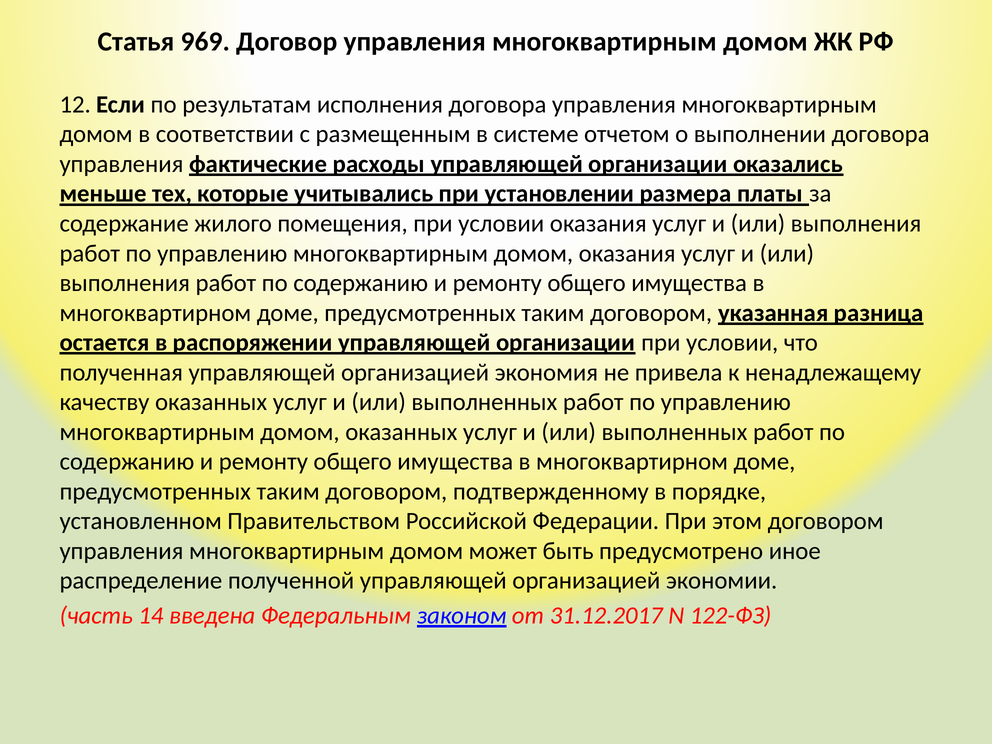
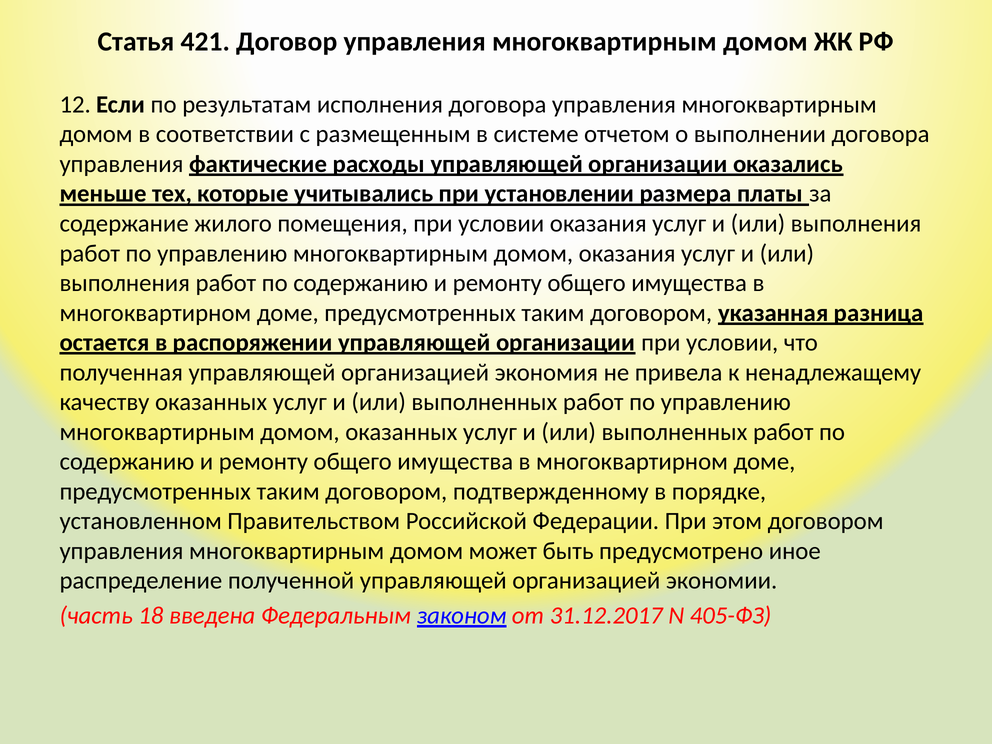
969: 969 -> 421
14: 14 -> 18
122-ФЗ: 122-ФЗ -> 405-ФЗ
